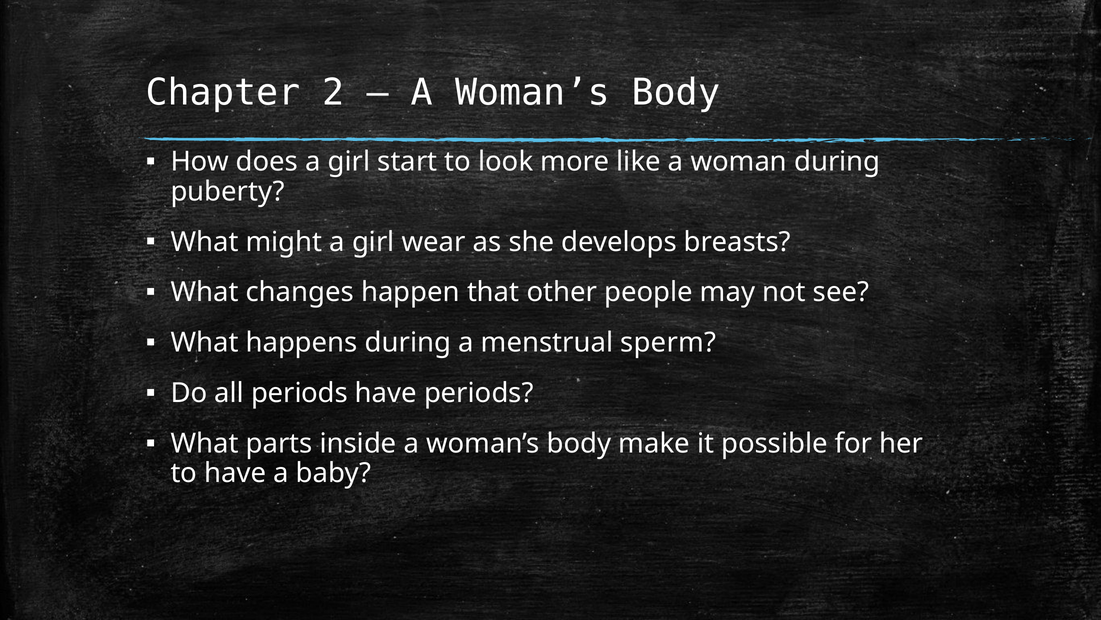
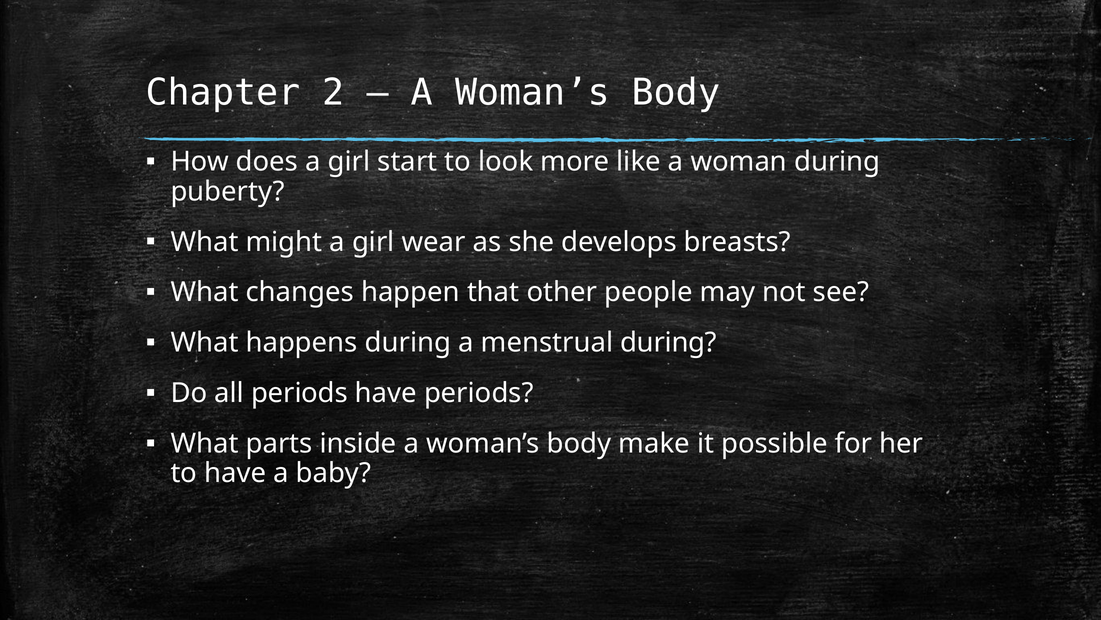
menstrual sperm: sperm -> during
